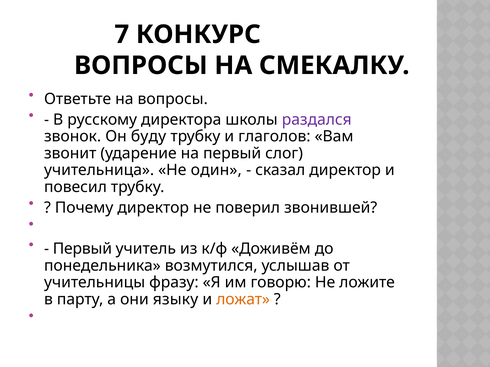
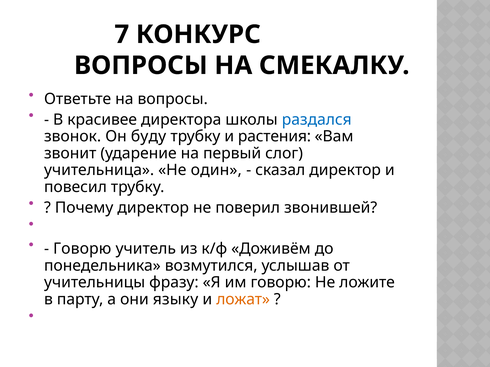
русскому: русскому -> красивее
раздался colour: purple -> blue
глаголов: глаголов -> растения
Первый at (82, 249): Первый -> Говорю
